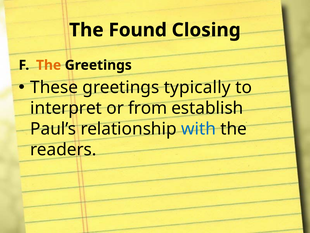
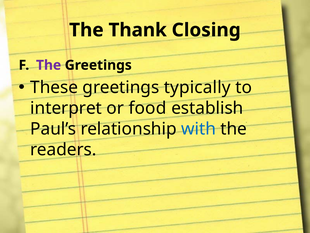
Found: Found -> Thank
The at (49, 65) colour: orange -> purple
from: from -> food
